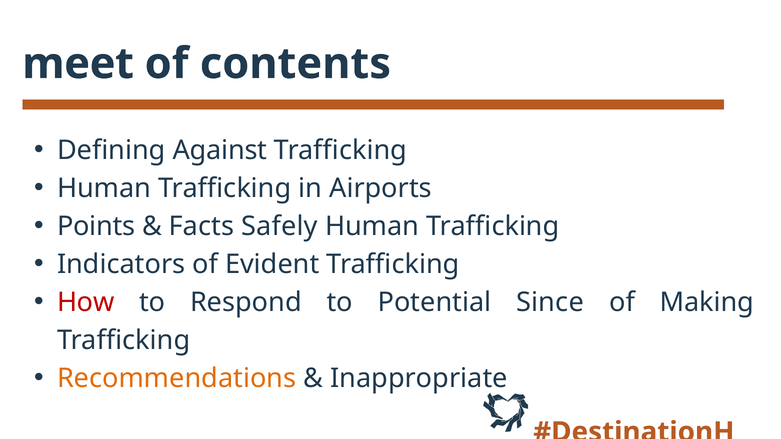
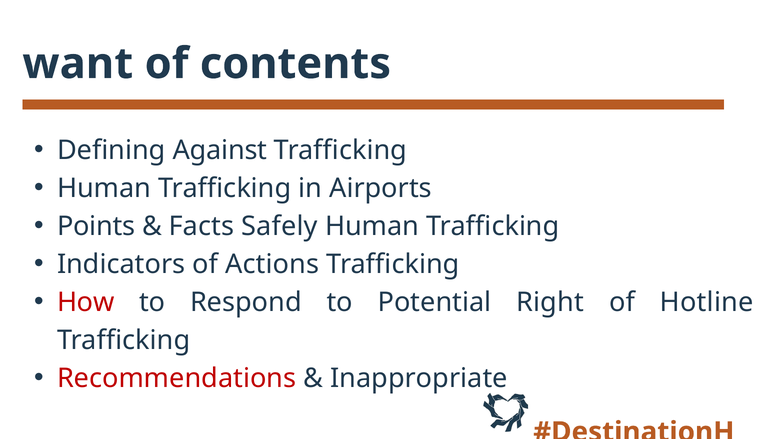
meet: meet -> want
Evident: Evident -> Actions
Since: Since -> Right
Making: Making -> Hotline
Recommendations colour: orange -> red
